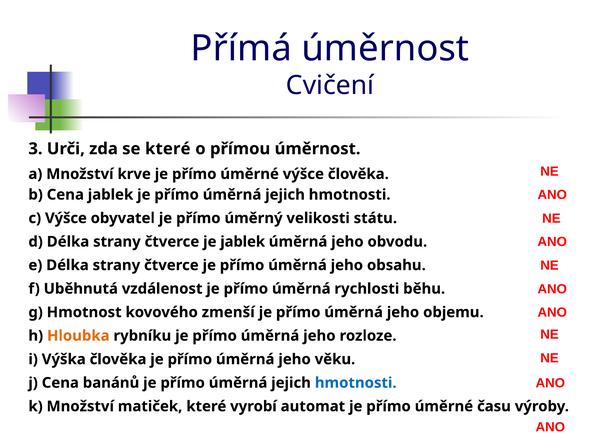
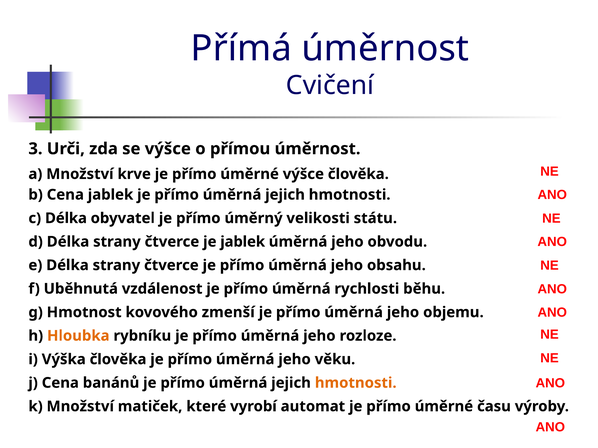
se které: které -> výšce
c Výšce: Výšce -> Délka
hmotnosti at (356, 383) colour: blue -> orange
